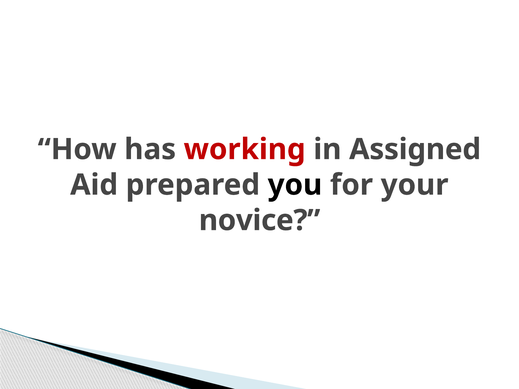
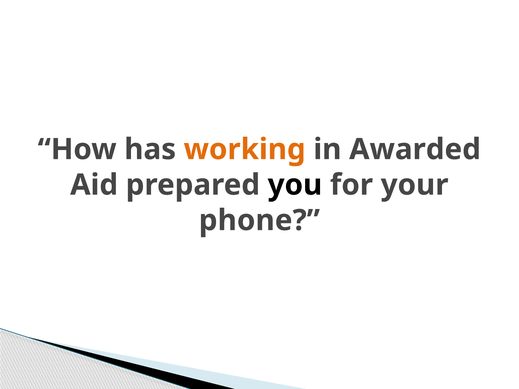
working colour: red -> orange
Assigned: Assigned -> Awarded
novice: novice -> phone
